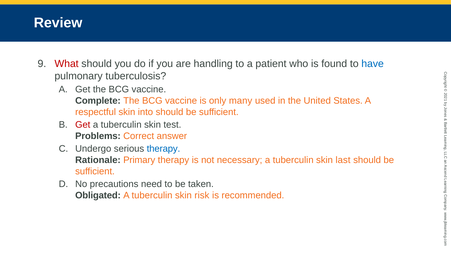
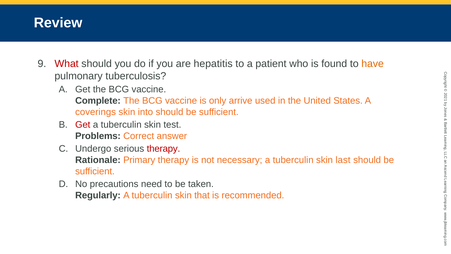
handling: handling -> hepatitis
have colour: blue -> orange
many: many -> arrive
respectful: respectful -> coverings
therapy at (163, 149) colour: blue -> red
Obligated: Obligated -> Regularly
risk: risk -> that
